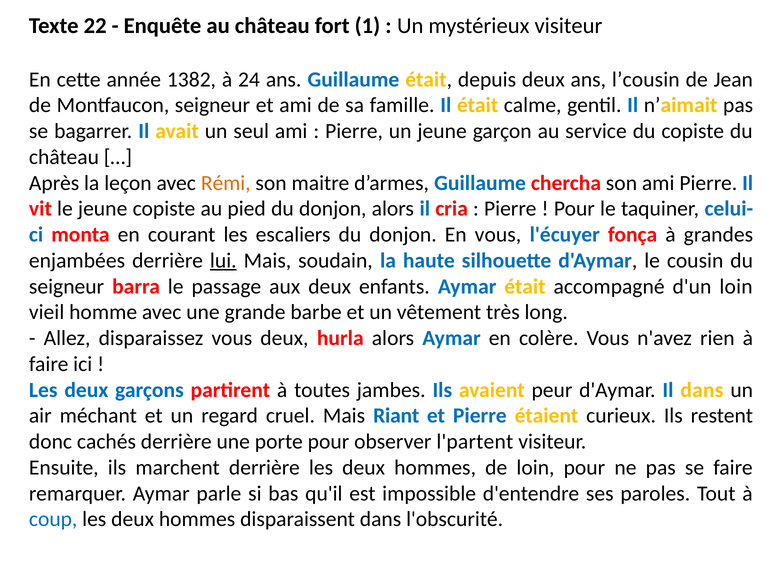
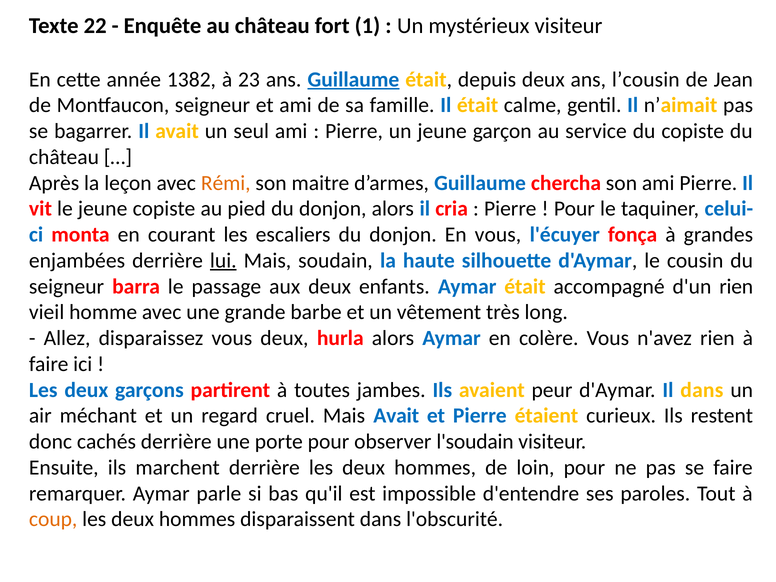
24: 24 -> 23
Guillaume at (353, 79) underline: none -> present
d'un loin: loin -> rien
Mais Riant: Riant -> Avait
l'partent: l'partent -> l'soudain
coup colour: blue -> orange
